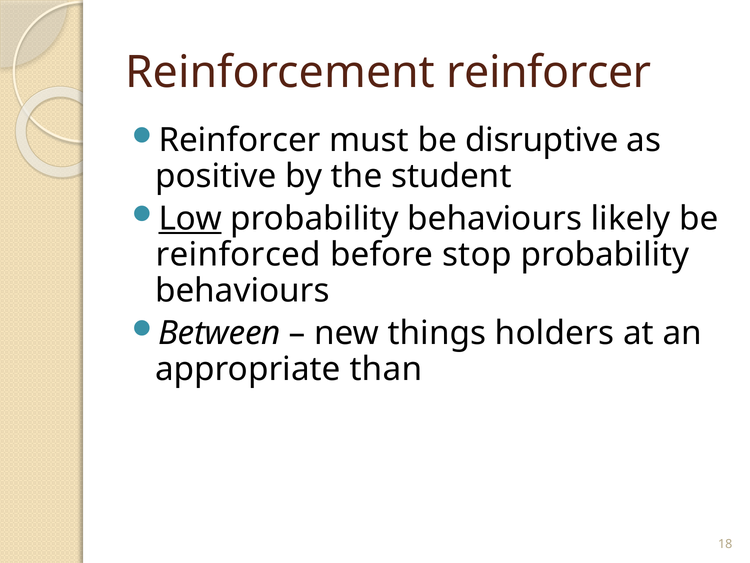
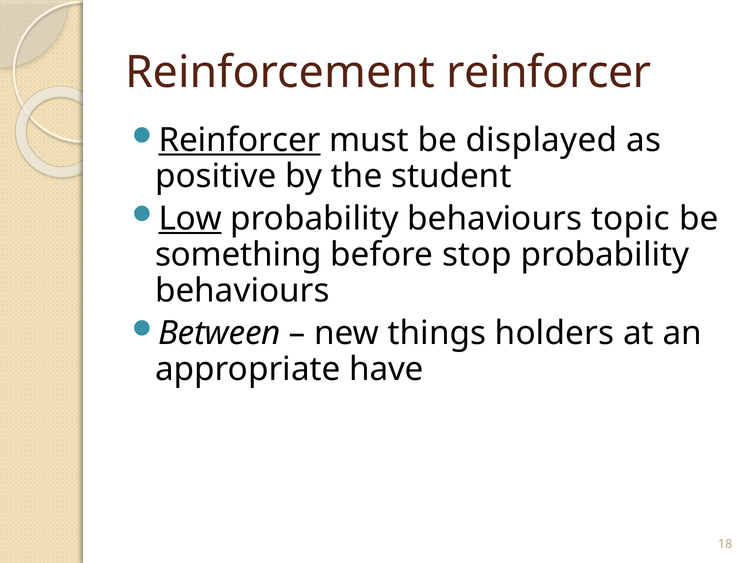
Reinforcer at (240, 140) underline: none -> present
disruptive: disruptive -> displayed
likely: likely -> topic
reinforced: reinforced -> something
than: than -> have
